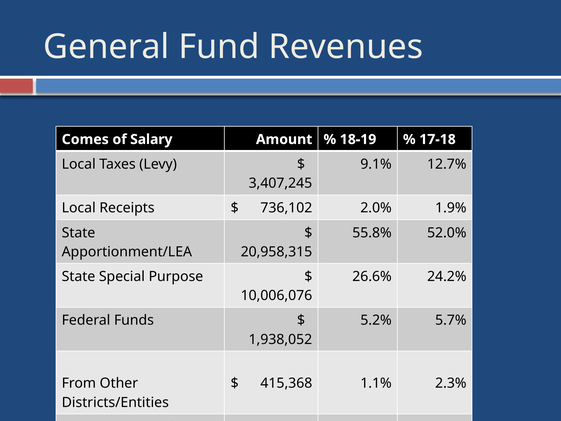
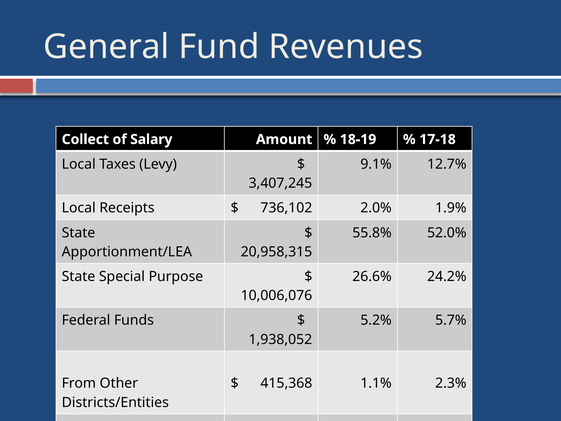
Comes: Comes -> Collect
